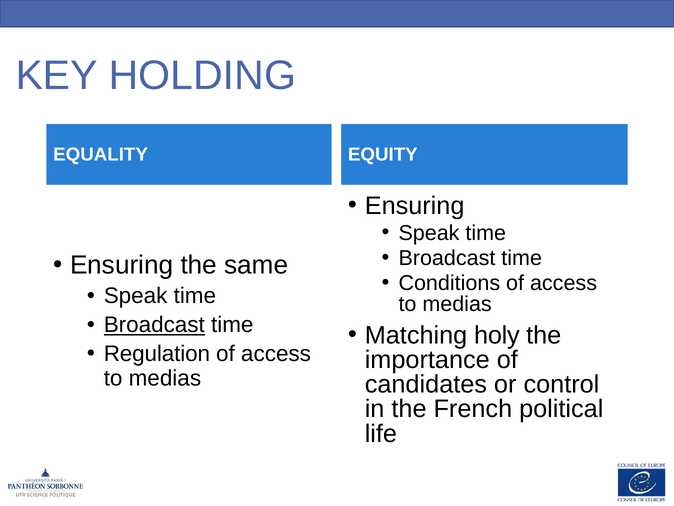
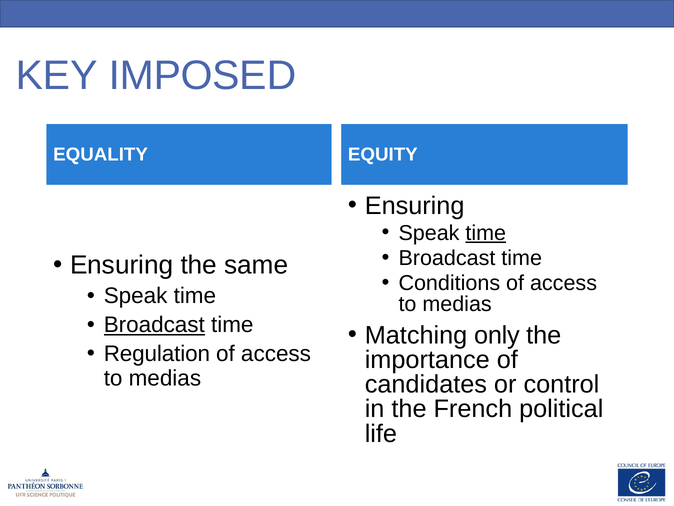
HOLDING: HOLDING -> IMPOSED
time at (486, 233) underline: none -> present
holy: holy -> only
